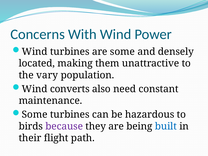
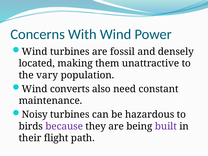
are some: some -> fossil
Some at (35, 114): Some -> Noisy
built colour: blue -> purple
